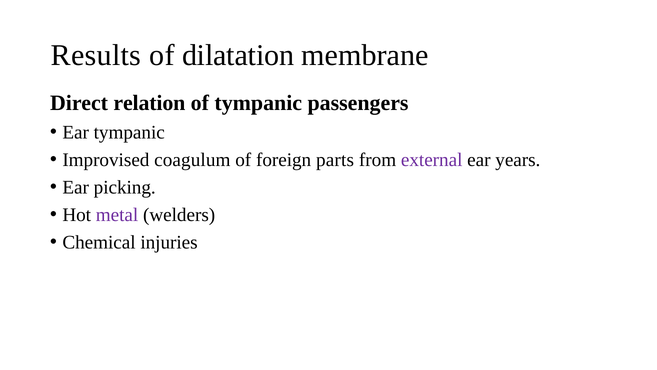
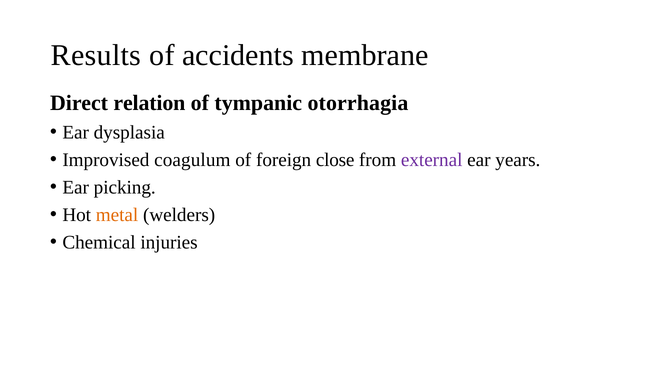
dilatation: dilatation -> accidents
passengers: passengers -> otorrhagia
Ear tympanic: tympanic -> dysplasia
parts: parts -> close
metal colour: purple -> orange
